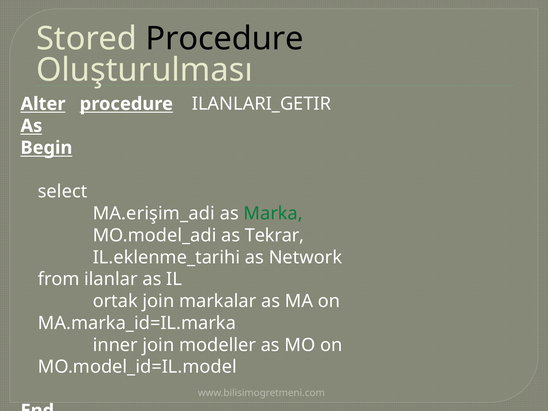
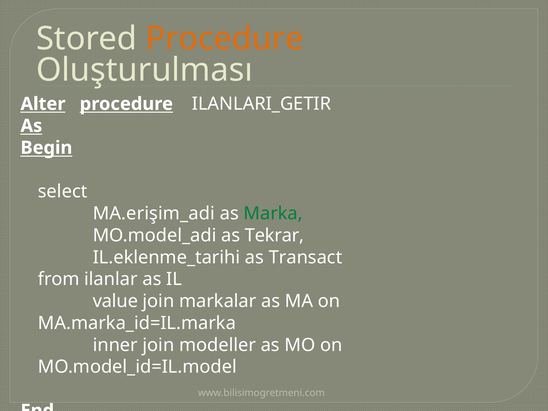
Procedure at (225, 39) colour: black -> orange
Network: Network -> Transact
ortak: ortak -> value
